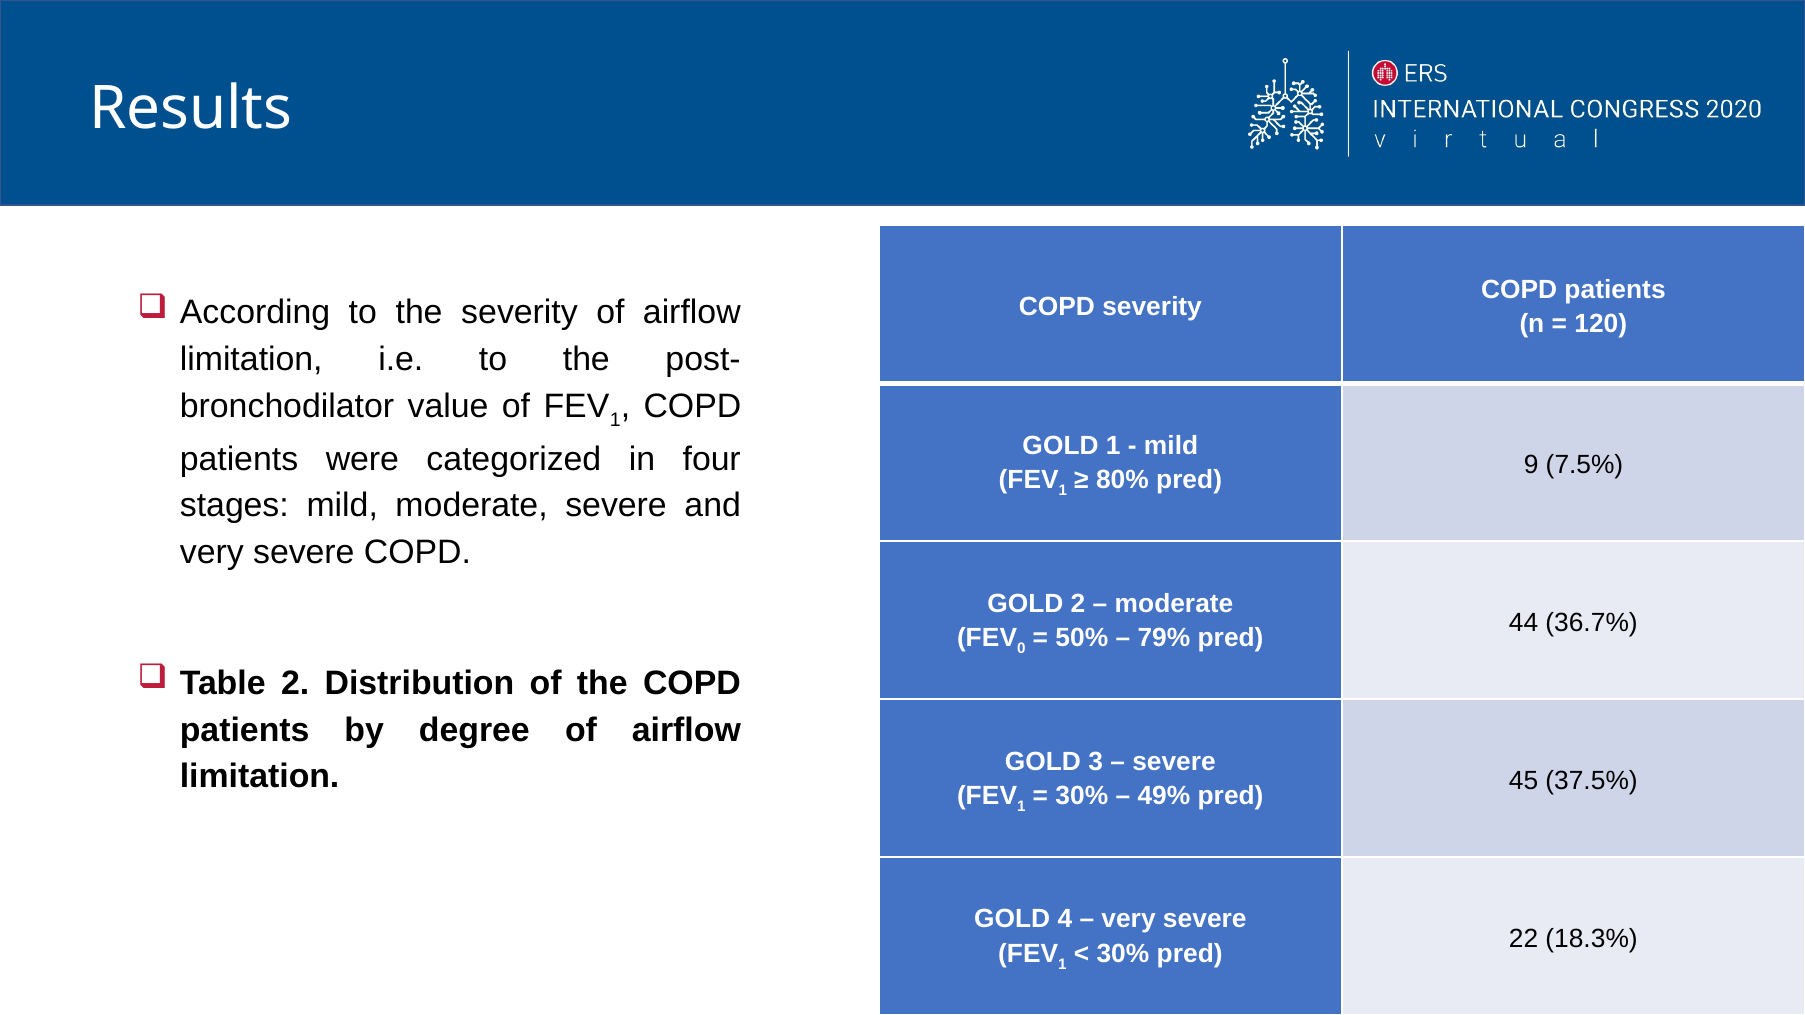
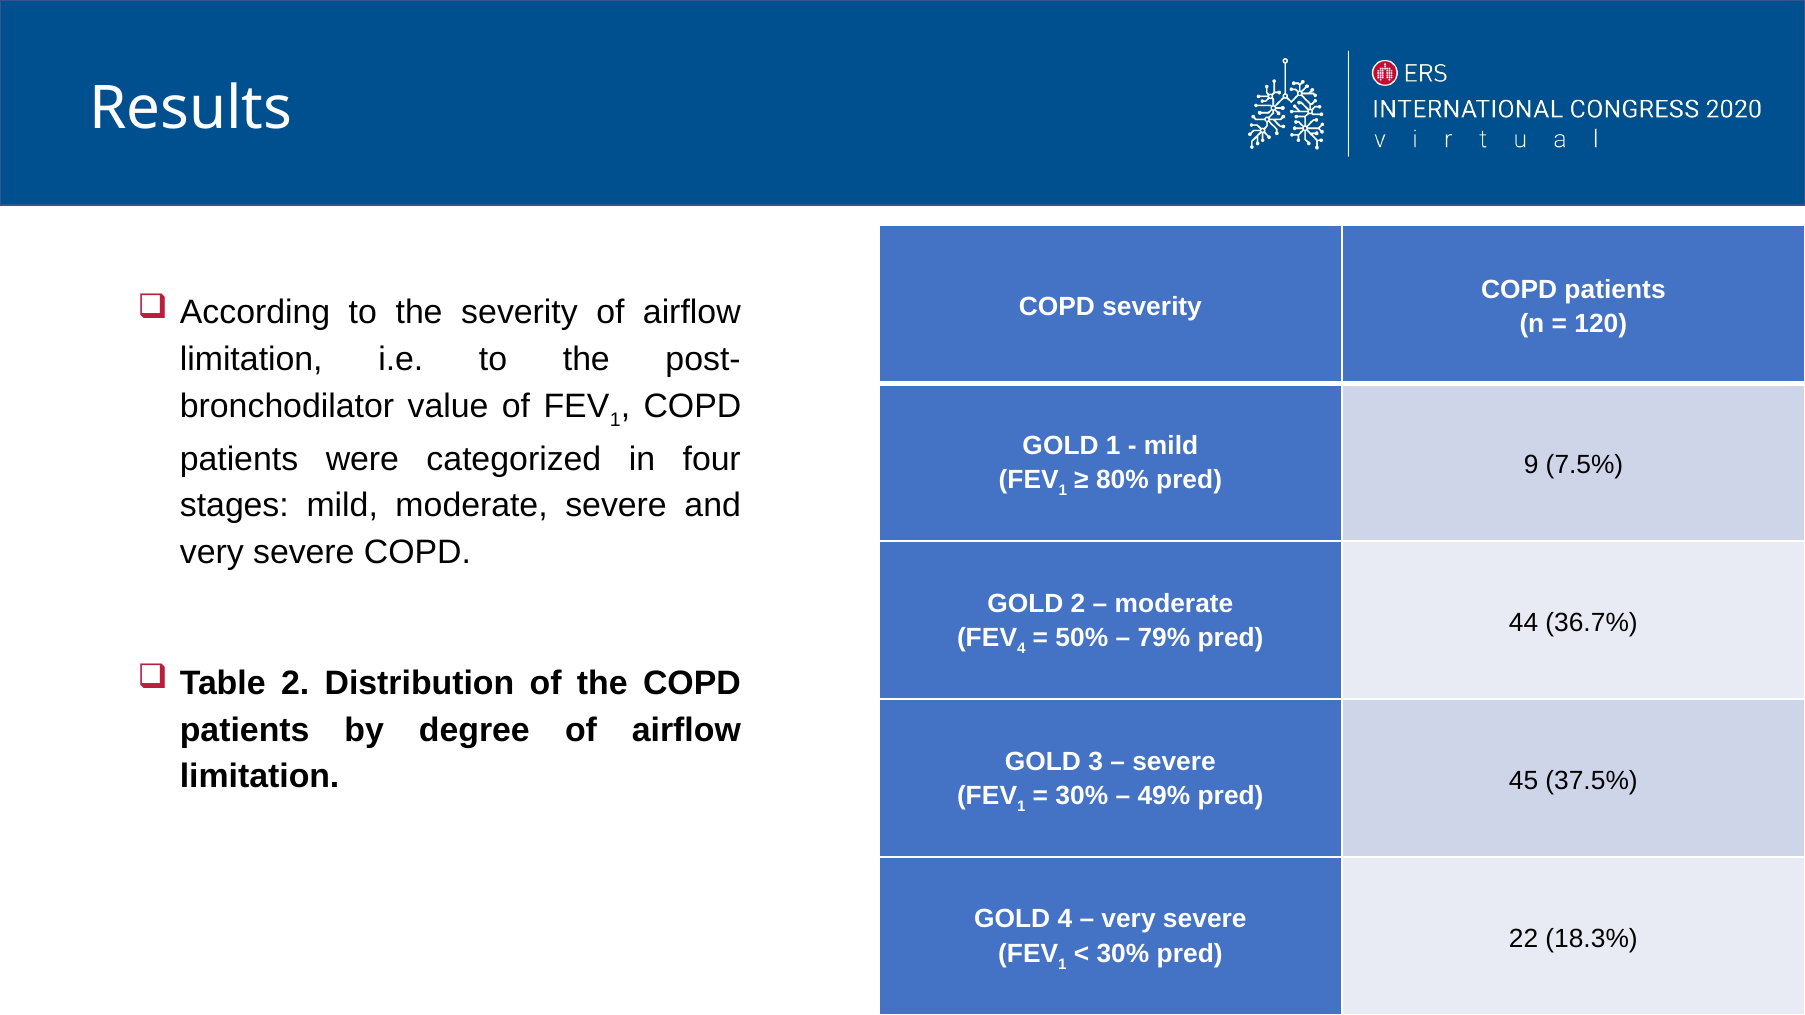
0 at (1021, 649): 0 -> 4
